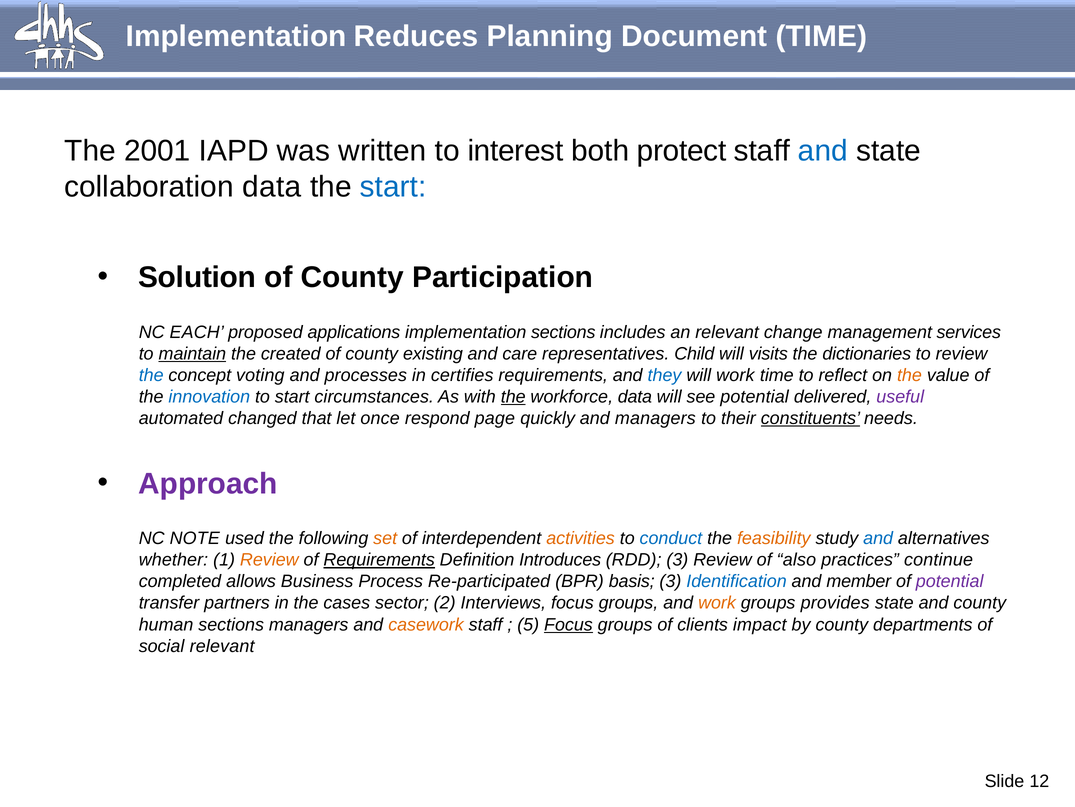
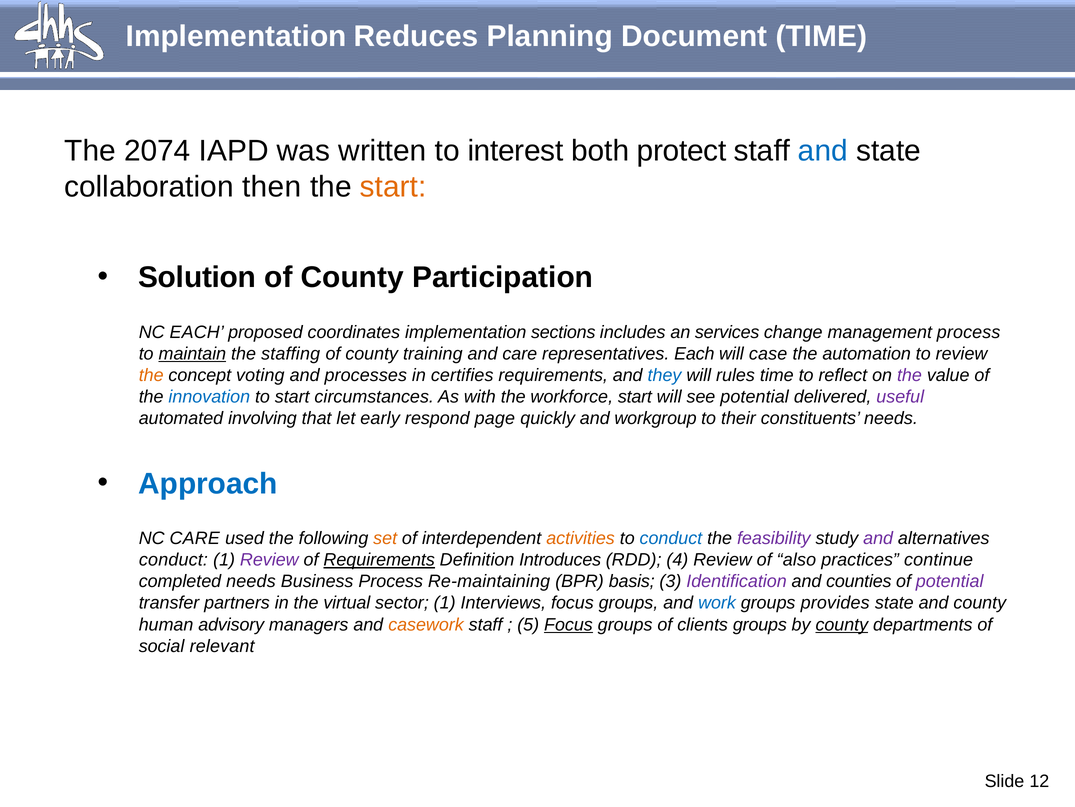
2001: 2001 -> 2074
collaboration data: data -> then
start at (393, 187) colour: blue -> orange
applications: applications -> coordinates
an relevant: relevant -> services
management services: services -> process
created: created -> staffing
existing: existing -> training
representatives Child: Child -> Each
visits: visits -> case
dictionaries: dictionaries -> automation
the at (151, 375) colour: blue -> orange
will work: work -> rules
the at (909, 375) colour: orange -> purple
the at (513, 396) underline: present -> none
workforce data: data -> start
changed: changed -> involving
once: once -> early
and managers: managers -> workgroup
constituents underline: present -> none
Approach colour: purple -> blue
NC NOTE: NOTE -> CARE
feasibility colour: orange -> purple
and at (878, 538) colour: blue -> purple
whether at (173, 560): whether -> conduct
Review at (269, 560) colour: orange -> purple
RDD 3: 3 -> 4
completed allows: allows -> needs
Re-participated: Re-participated -> Re-maintaining
Identification colour: blue -> purple
member: member -> counties
cases: cases -> virtual
sector 2: 2 -> 1
work at (717, 603) colour: orange -> blue
human sections: sections -> advisory
clients impact: impact -> groups
county at (842, 624) underline: none -> present
